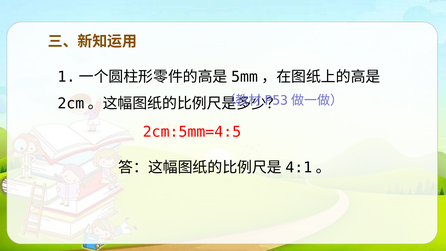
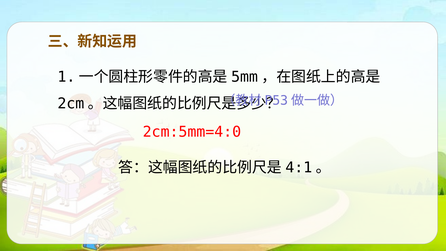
2cm:5mm=4:5: 2cm:5mm=4:5 -> 2cm:5mm=4:0
